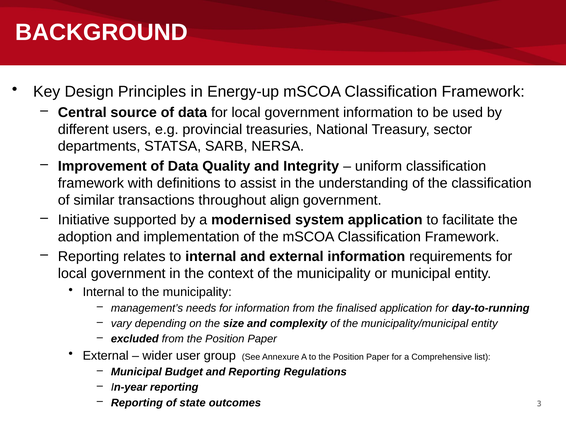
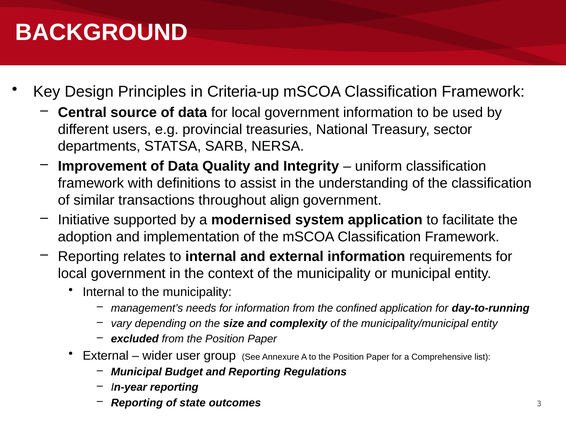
Energy-up: Energy-up -> Criteria-up
finalised: finalised -> confined
